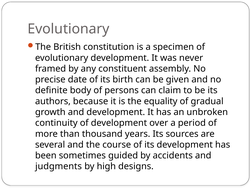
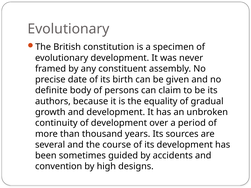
judgments: judgments -> convention
